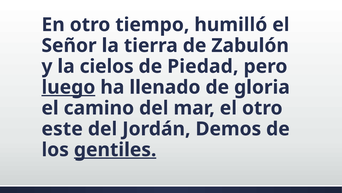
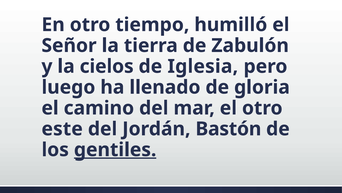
Piedad: Piedad -> Iglesia
luego underline: present -> none
Demos: Demos -> Bastón
